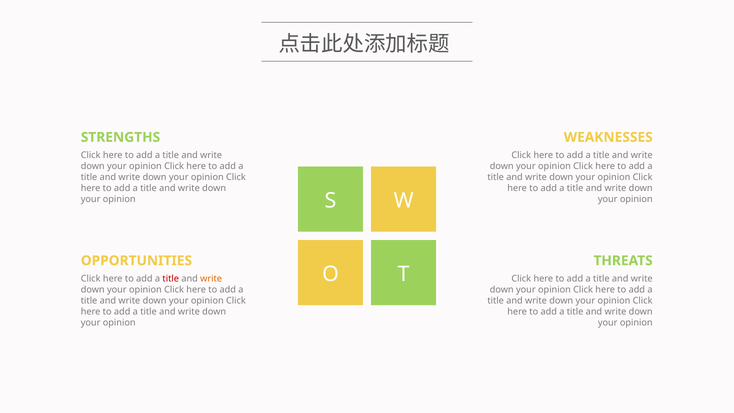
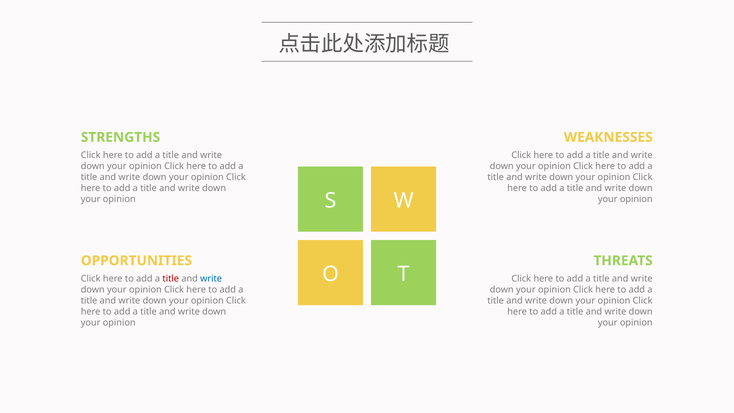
write at (211, 279) colour: orange -> blue
